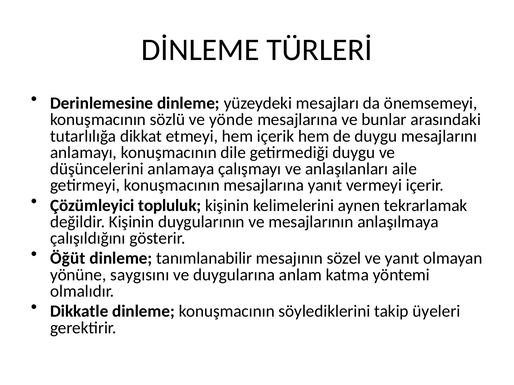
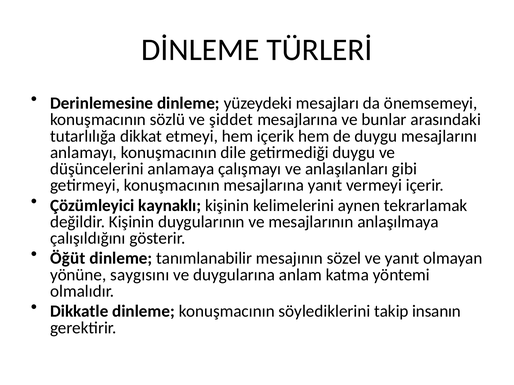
yönde: yönde -> şiddet
aile: aile -> gibi
topluluk: topluluk -> kaynaklı
üyeleri: üyeleri -> insanın
